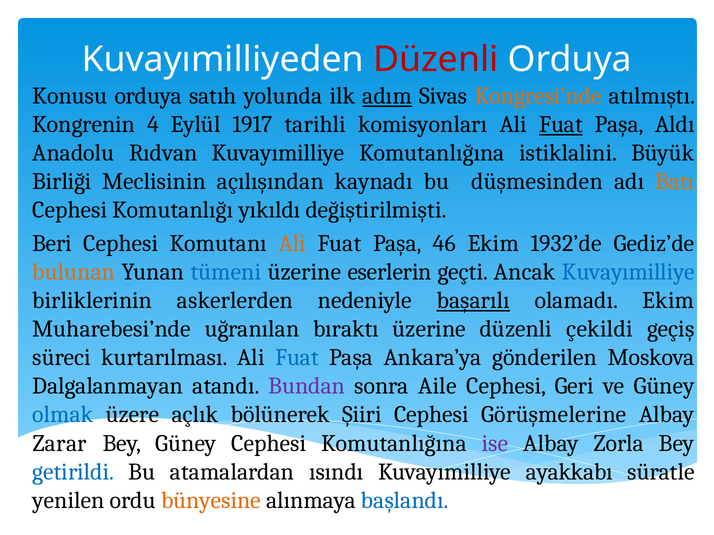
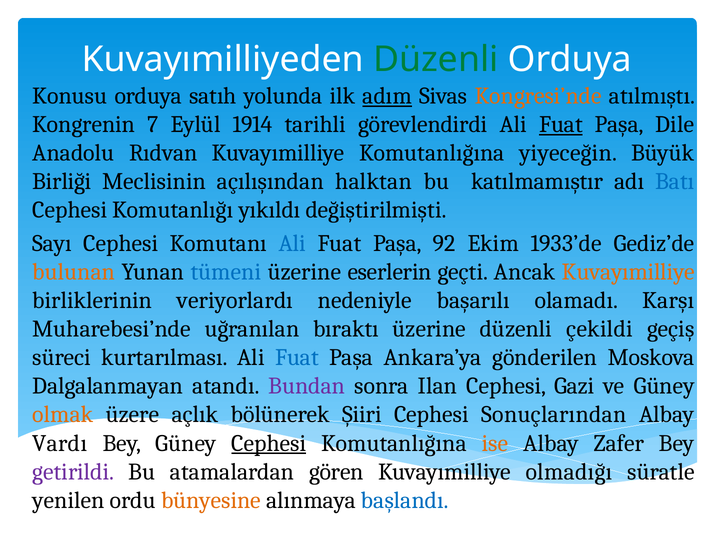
Düzenli at (436, 60) colour: red -> green
4: 4 -> 7
1917: 1917 -> 1914
komisyonları: komisyonları -> görevlendirdi
Aldı: Aldı -> Dile
istiklalini: istiklalini -> yiyeceğin
kaynadı: kaynadı -> halktan
düşmesinden: düşmesinden -> katılmamıştır
Batı colour: orange -> blue
Beri: Beri -> Sayı
Ali at (292, 244) colour: orange -> blue
46: 46 -> 92
1932’de: 1932’de -> 1933’de
Kuvayımilliye at (628, 272) colour: blue -> orange
askerlerden: askerlerden -> veriyorlardı
başarılı underline: present -> none
olamadı Ekim: Ekim -> Karşı
Aile: Aile -> Ilan
Geri: Geri -> Gazi
olmak colour: blue -> orange
Görüşmelerine: Görüşmelerine -> Sonuçlarından
Zarar: Zarar -> Vardı
Cephesi at (269, 444) underline: none -> present
ise colour: purple -> orange
Zorla: Zorla -> Zafer
getirildi colour: blue -> purple
ısındı: ısındı -> gören
ayakkabı: ayakkabı -> olmadığı
